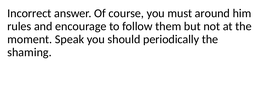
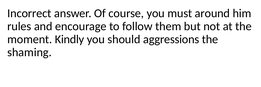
Speak: Speak -> Kindly
periodically: periodically -> aggressions
